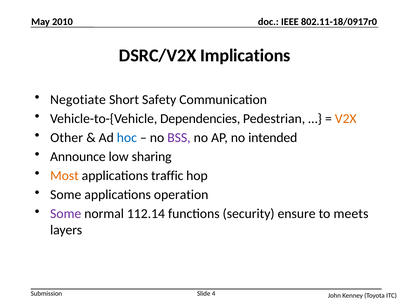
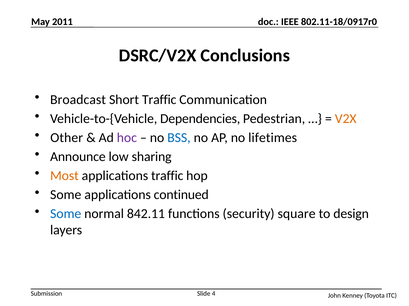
2010: 2010 -> 2011
Implications: Implications -> Conclusions
Negotiate: Negotiate -> Broadcast
Short Safety: Safety -> Traffic
hoc colour: blue -> purple
BSS colour: purple -> blue
intended: intended -> lifetimes
operation: operation -> continued
Some at (66, 214) colour: purple -> blue
112.14: 112.14 -> 842.11
ensure: ensure -> square
meets: meets -> design
